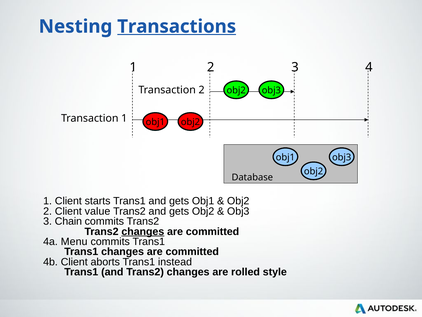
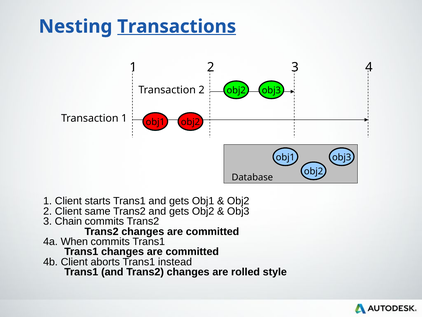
value: value -> same
changes at (143, 231) underline: present -> none
Menu: Menu -> When
